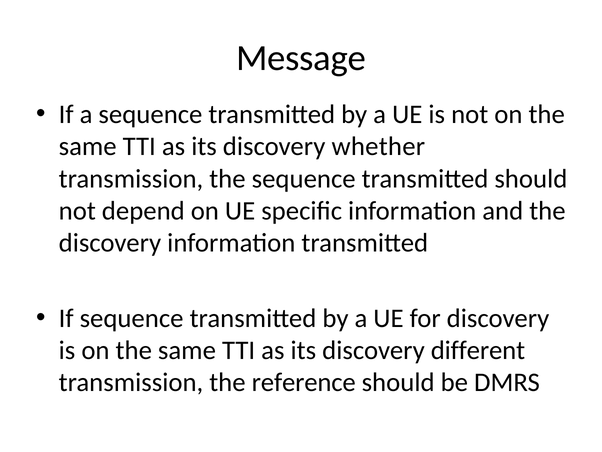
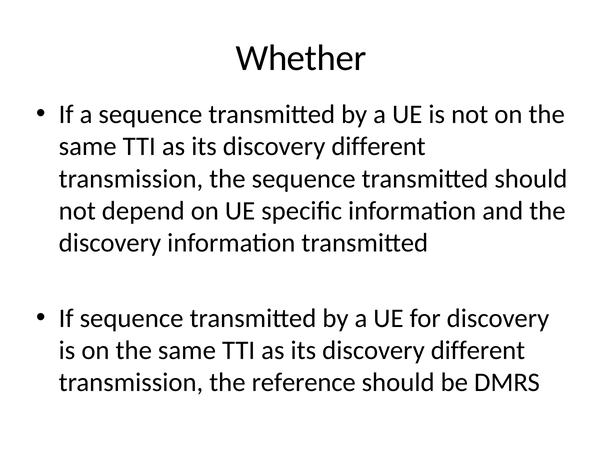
Message: Message -> Whether
whether at (378, 146): whether -> different
